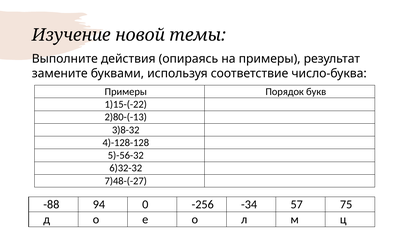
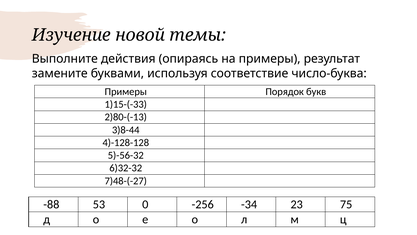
1)15-(-22: 1)15-(-22 -> 1)15-(-33
3)8-32: 3)8-32 -> 3)8-44
94: 94 -> 53
57: 57 -> 23
